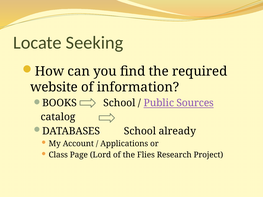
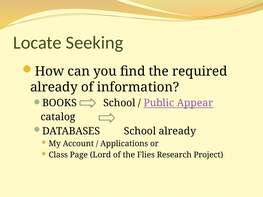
website at (54, 87): website -> already
Sources: Sources -> Appear
